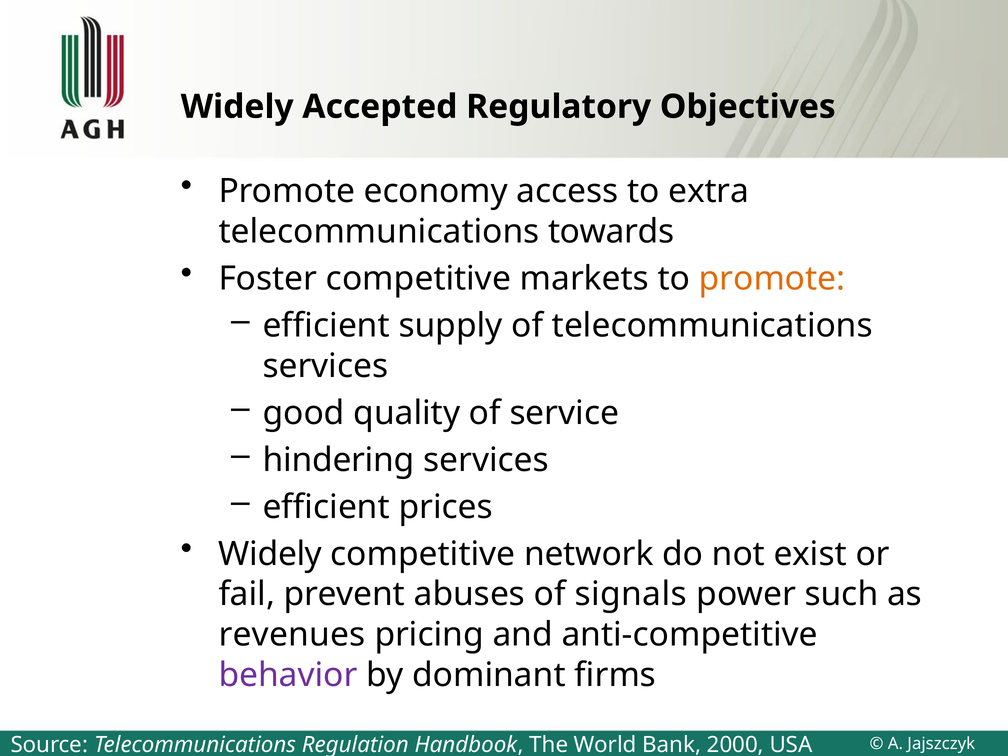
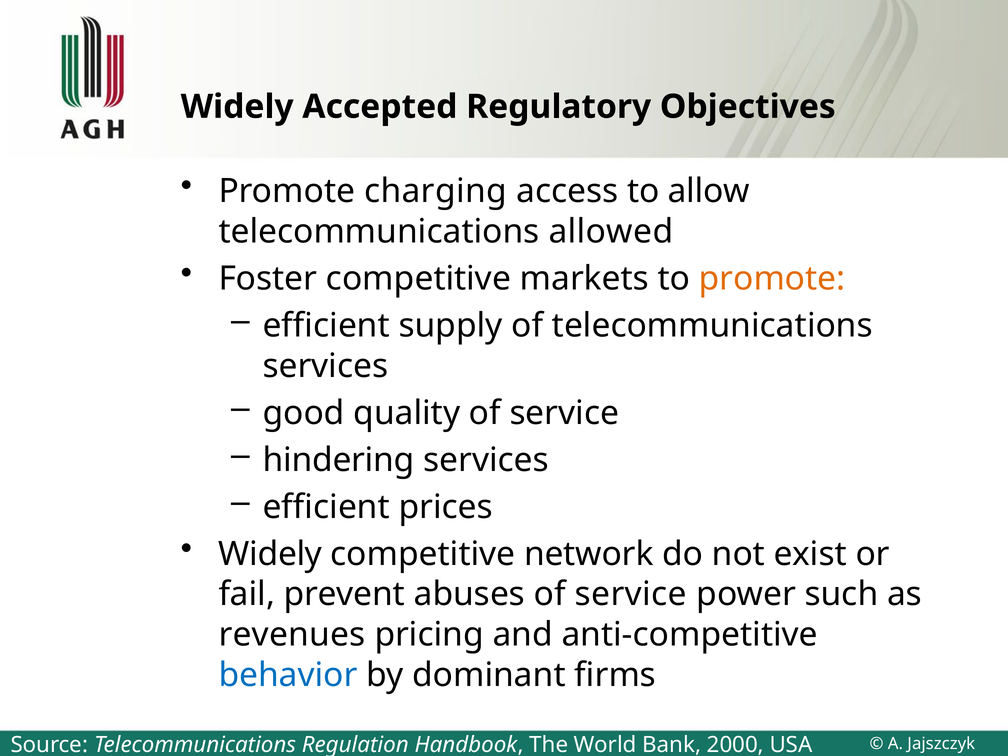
economy: economy -> charging
extra: extra -> allow
towards: towards -> allowed
abuses of signals: signals -> service
behavior colour: purple -> blue
